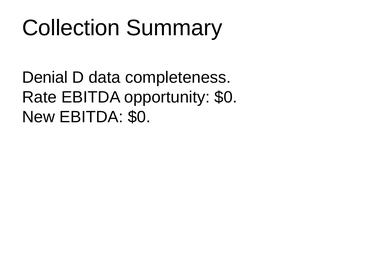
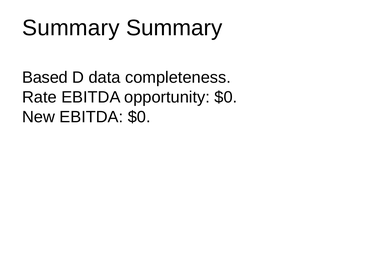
Collection at (71, 28): Collection -> Summary
Denial: Denial -> Based
